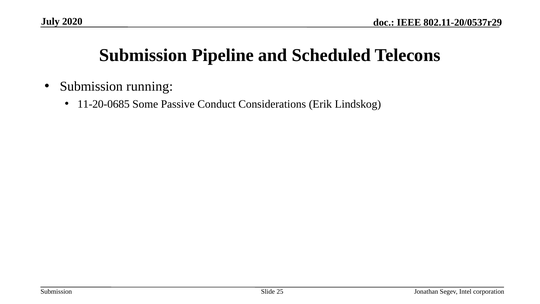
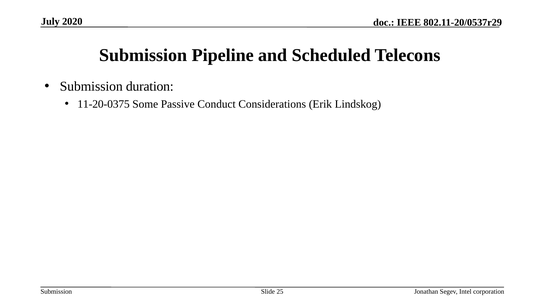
running: running -> duration
11-20-0685: 11-20-0685 -> 11-20-0375
